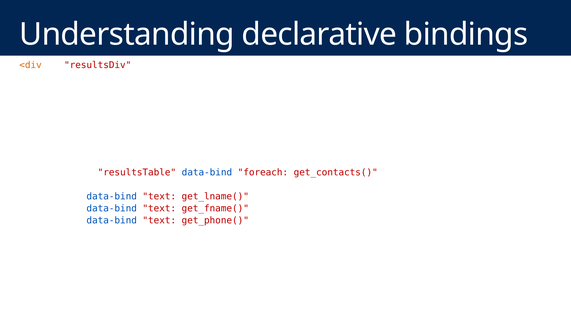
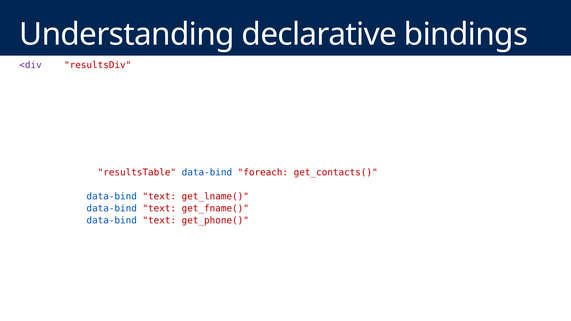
<div colour: orange -> purple
